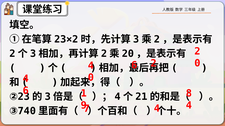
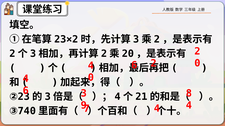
1: 1 -> 3
